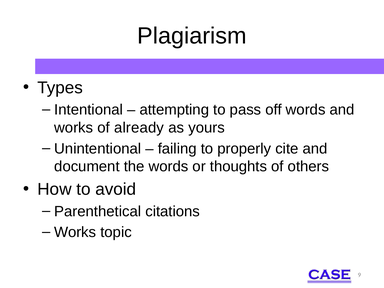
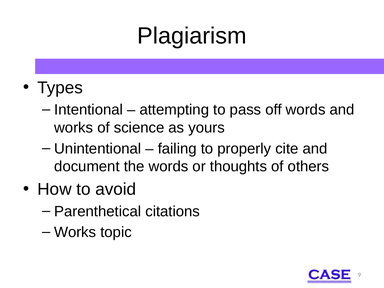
already: already -> science
